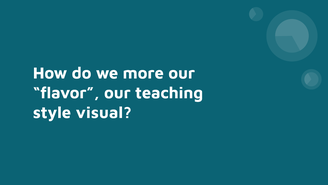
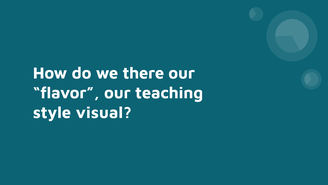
more: more -> there
